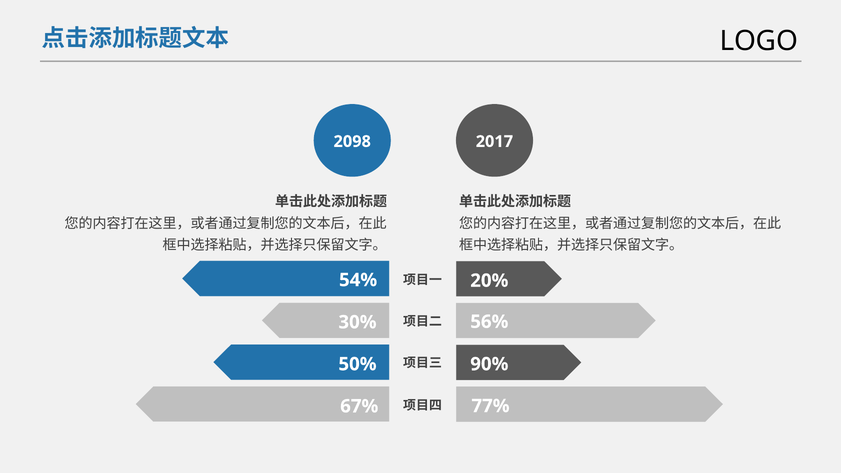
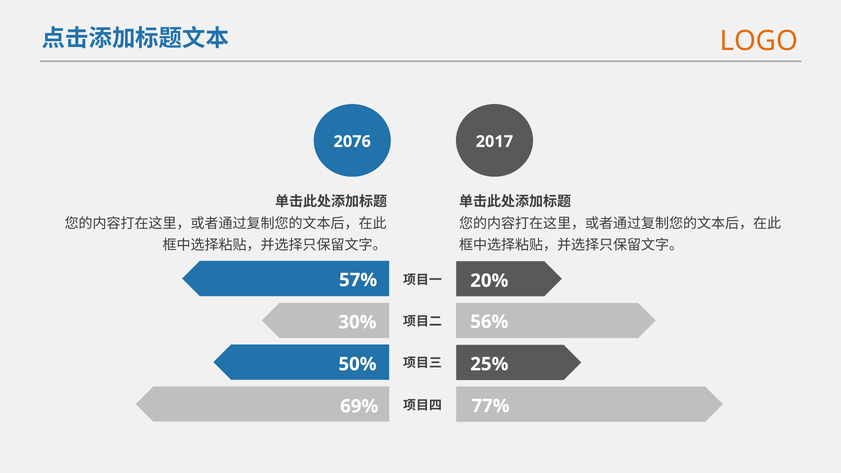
LOGO colour: black -> orange
2098: 2098 -> 2076
54%: 54% -> 57%
90%: 90% -> 25%
67%: 67% -> 69%
